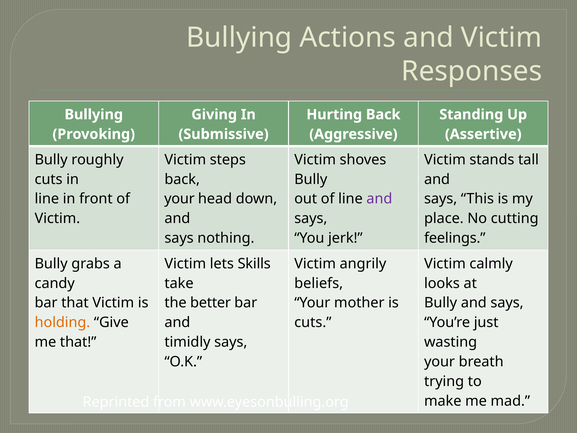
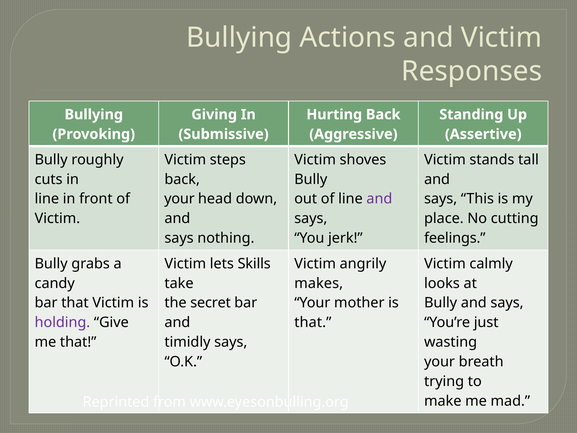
beliefs: beliefs -> makes
better: better -> secret
holding colour: orange -> purple
cuts at (313, 322): cuts -> that
